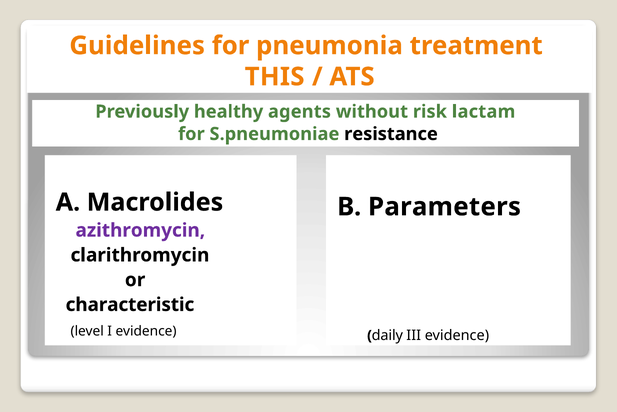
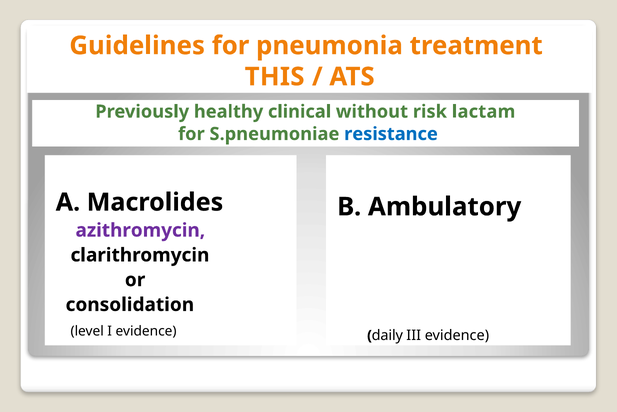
agents: agents -> clinical
resistance colour: black -> blue
Parameters: Parameters -> Ambulatory
characteristic: characteristic -> consolidation
